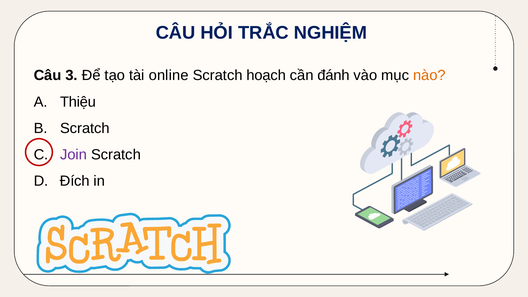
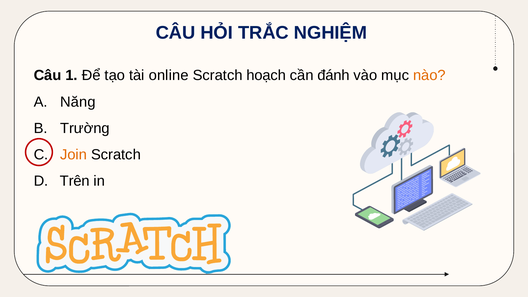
3: 3 -> 1
Thiệu: Thiệu -> Năng
Scratch at (85, 128): Scratch -> Trường
Join colour: purple -> orange
Đích: Đích -> Trên
